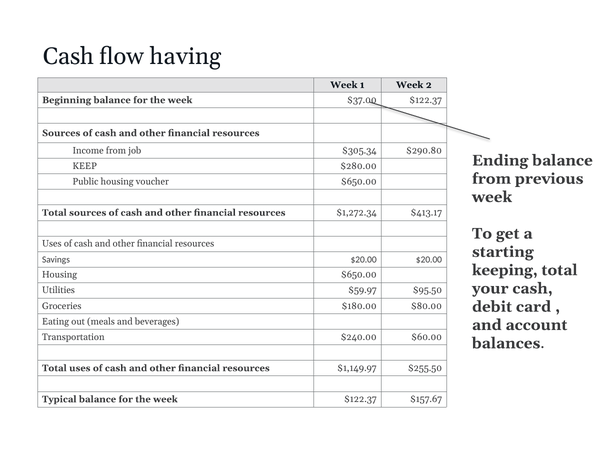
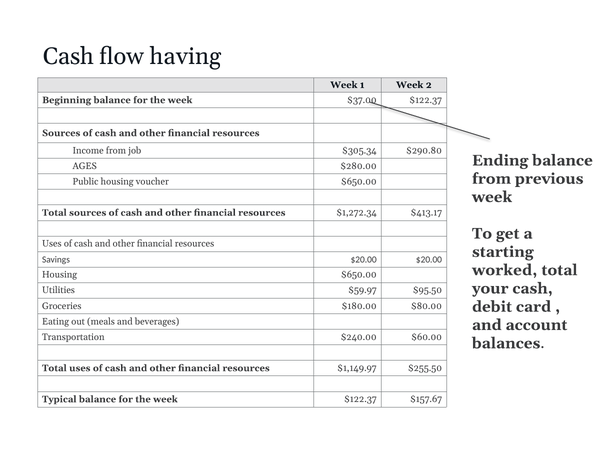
KEEP: KEEP -> AGES
keeping: keeping -> worked
